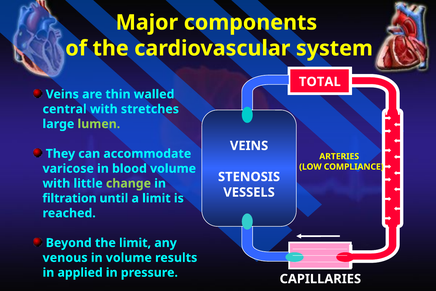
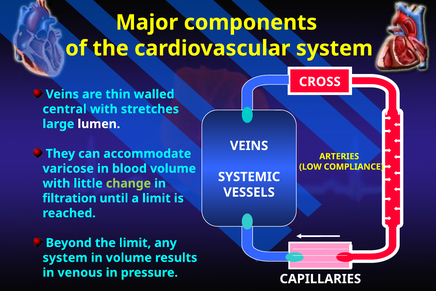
TOTAL: TOTAL -> CROSS
lumen colour: light green -> white
STENOSIS: STENOSIS -> SYSTEMIC
venous at (65, 257): venous -> system
applied: applied -> venous
